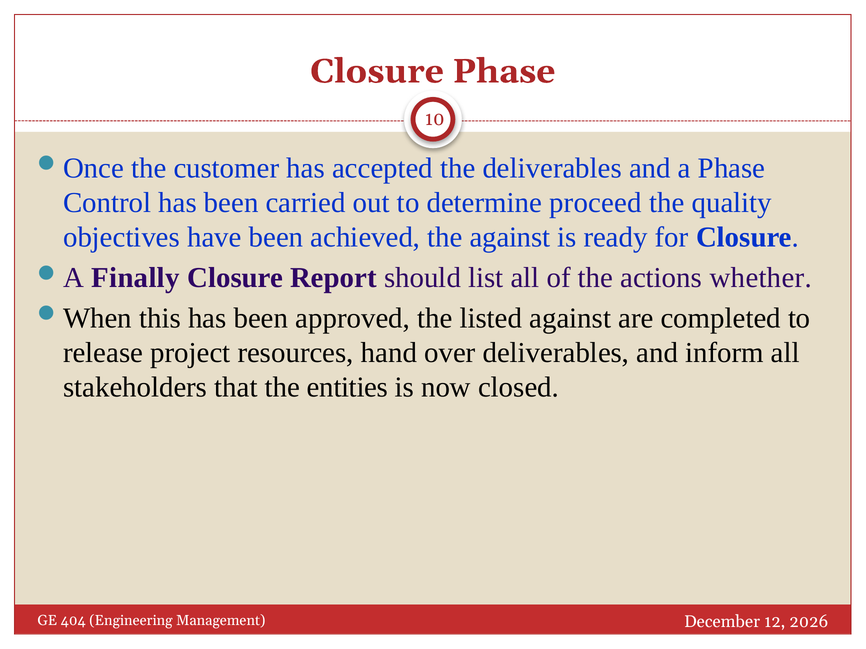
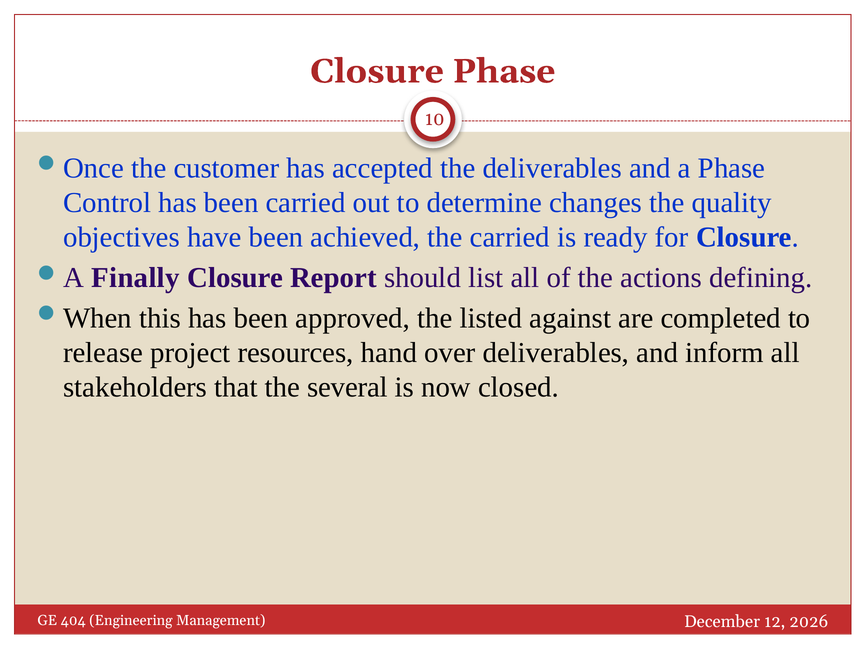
proceed: proceed -> changes
the against: against -> carried
whether: whether -> defining
entities: entities -> several
